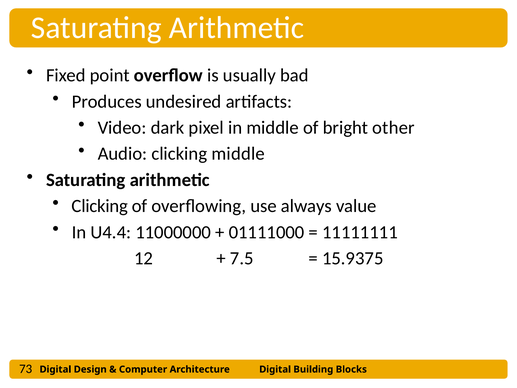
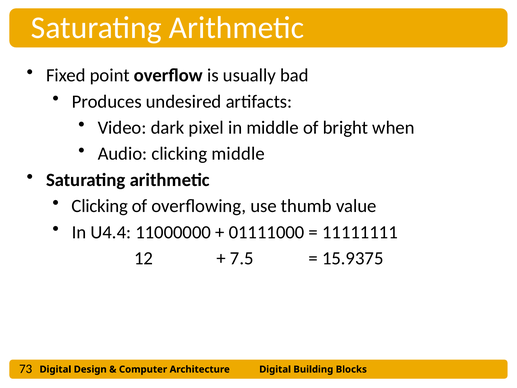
other: other -> when
always: always -> thumb
